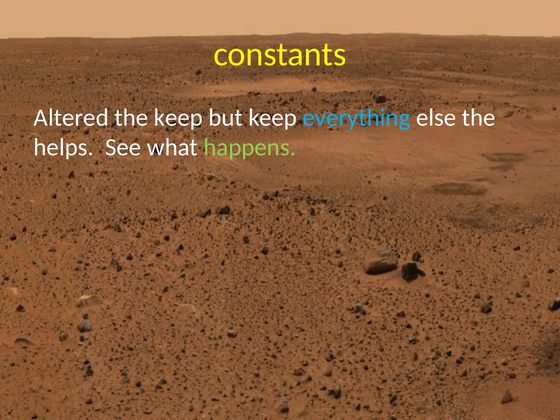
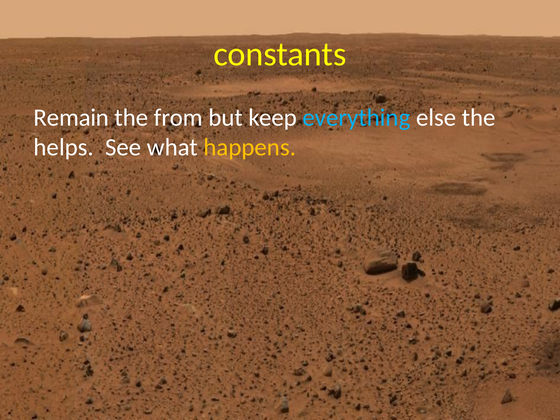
Altered: Altered -> Remain
the keep: keep -> from
happens colour: light green -> yellow
